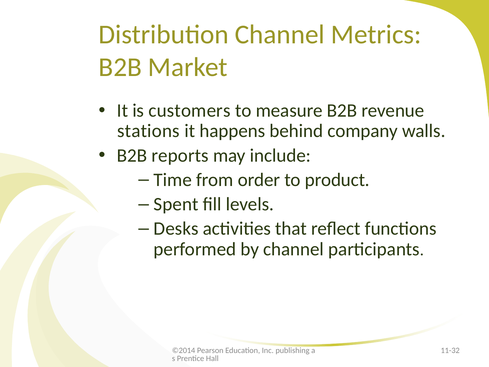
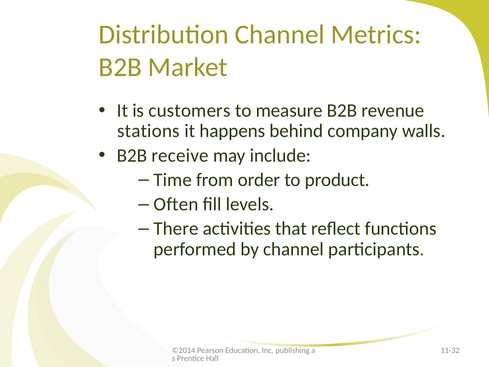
reports: reports -> receive
Spent: Spent -> Often
Desks: Desks -> There
